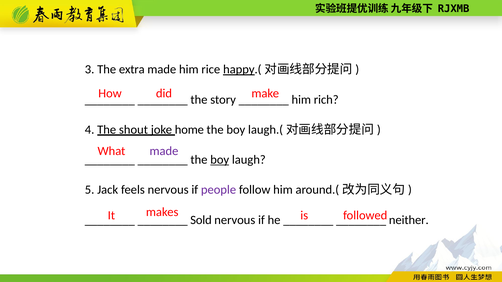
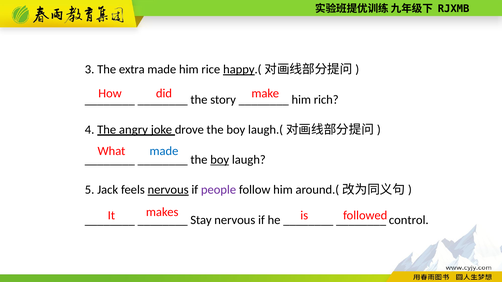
shout: shout -> angry
home: home -> drove
made at (164, 151) colour: purple -> blue
nervous at (168, 190) underline: none -> present
Sold: Sold -> Stay
neither: neither -> control
